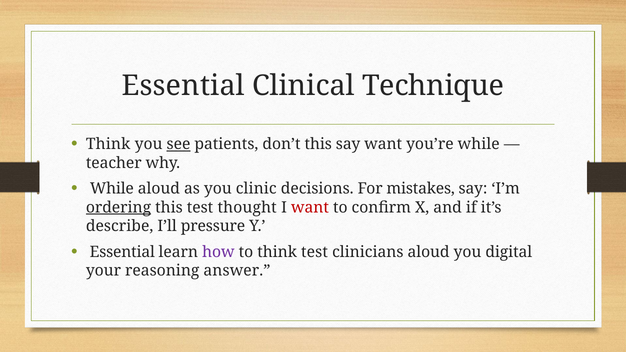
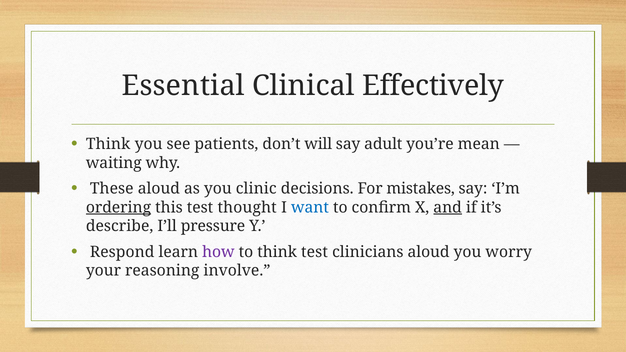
Technique: Technique -> Effectively
see underline: present -> none
don’t this: this -> will
say want: want -> adult
you’re while: while -> mean
teacher: teacher -> waiting
While at (112, 189): While -> These
want at (310, 208) colour: red -> blue
and underline: none -> present
Essential at (122, 252): Essential -> Respond
digital: digital -> worry
answer: answer -> involve
